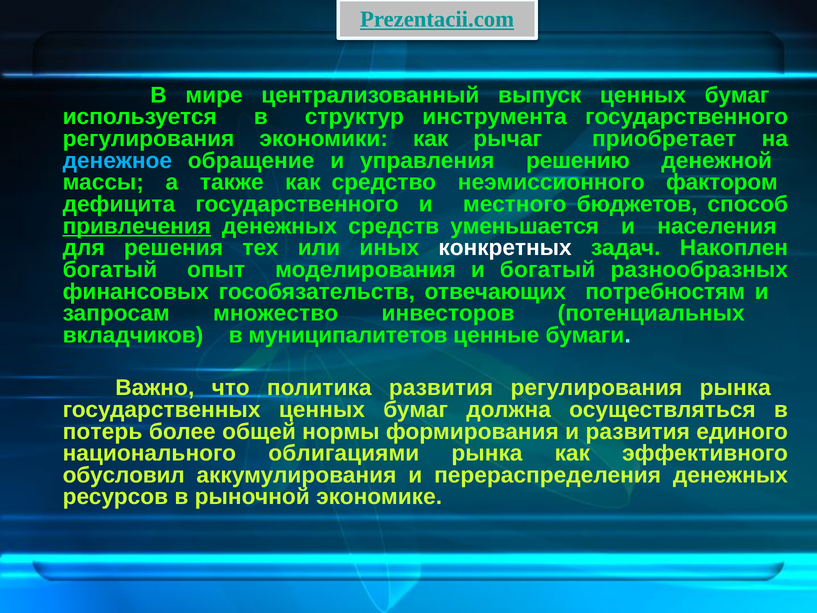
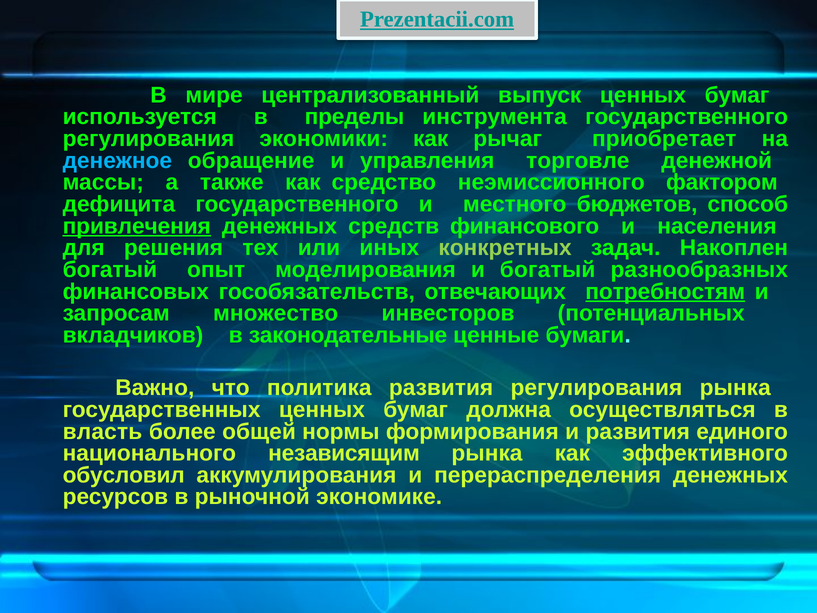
структур: структур -> пределы
решению: решению -> торговле
уменьшается: уменьшается -> финансового
конкретных colour: white -> light green
потребностям underline: none -> present
муниципалитетов: муниципалитетов -> законодательные
потерь: потерь -> власть
облигациями: облигациями -> независящим
